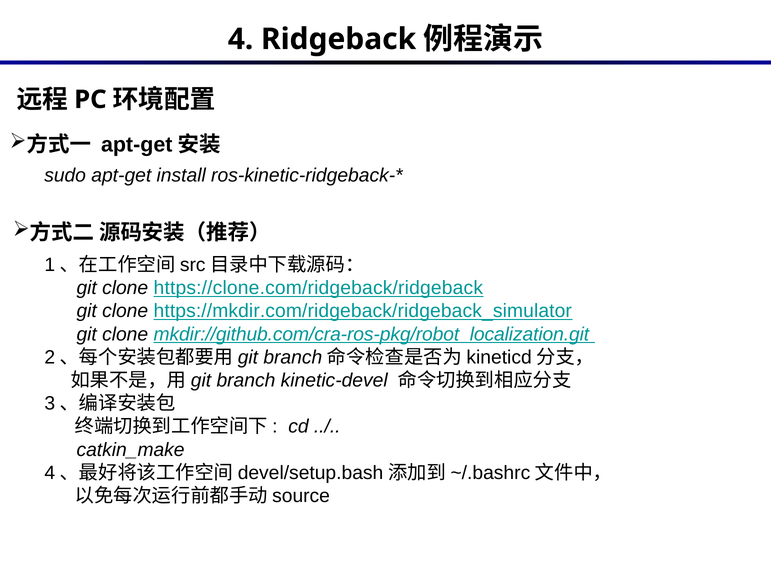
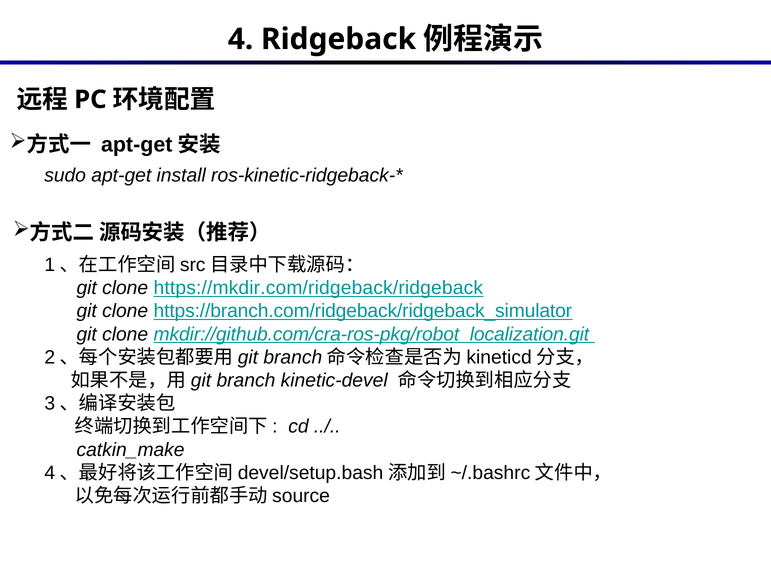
https://clone.com/ridgeback/ridgeback: https://clone.com/ridgeback/ridgeback -> https://mkdir.com/ridgeback/ridgeback
https://mkdir.com/ridgeback/ridgeback_simulator: https://mkdir.com/ridgeback/ridgeback_simulator -> https://branch.com/ridgeback/ridgeback_simulator
